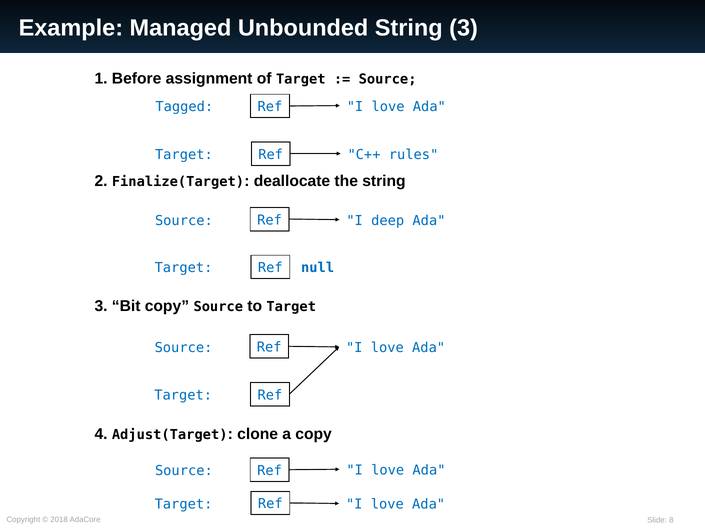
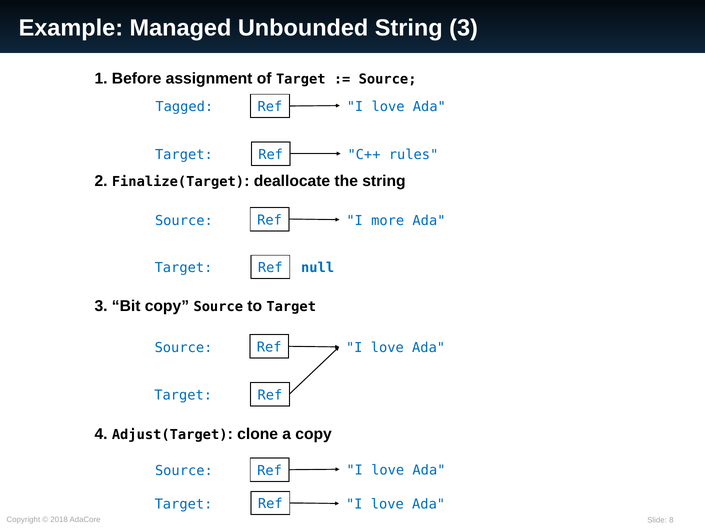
deep: deep -> more
